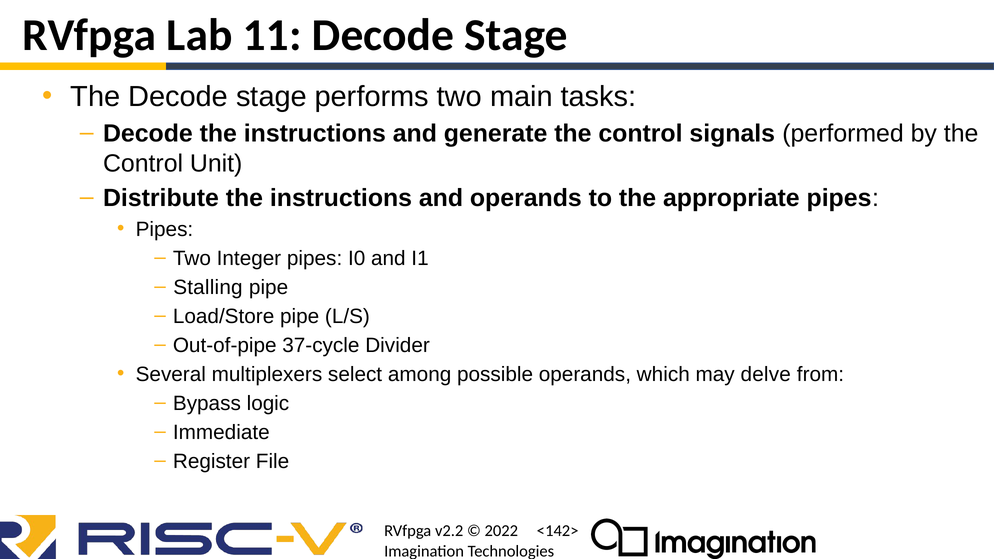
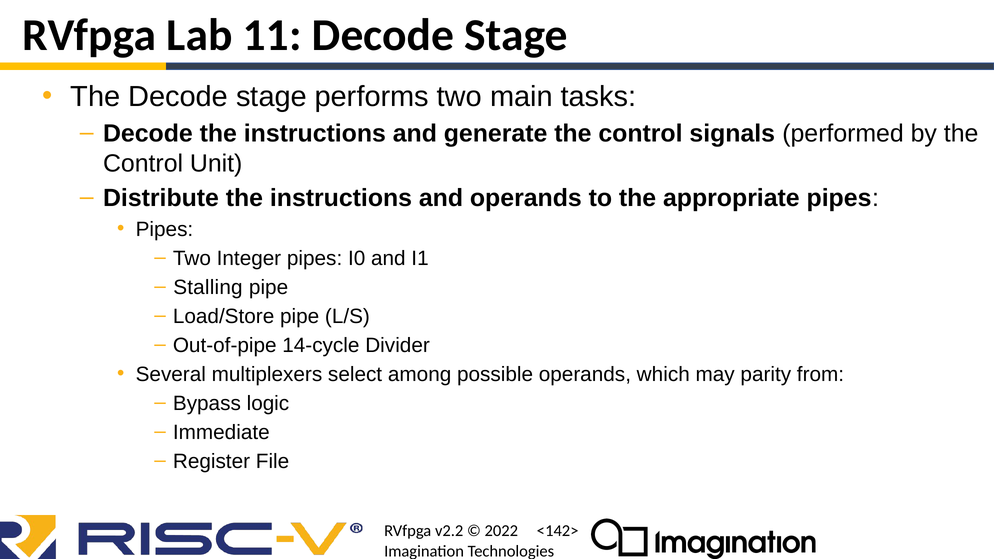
37-cycle: 37-cycle -> 14-cycle
delve: delve -> parity
